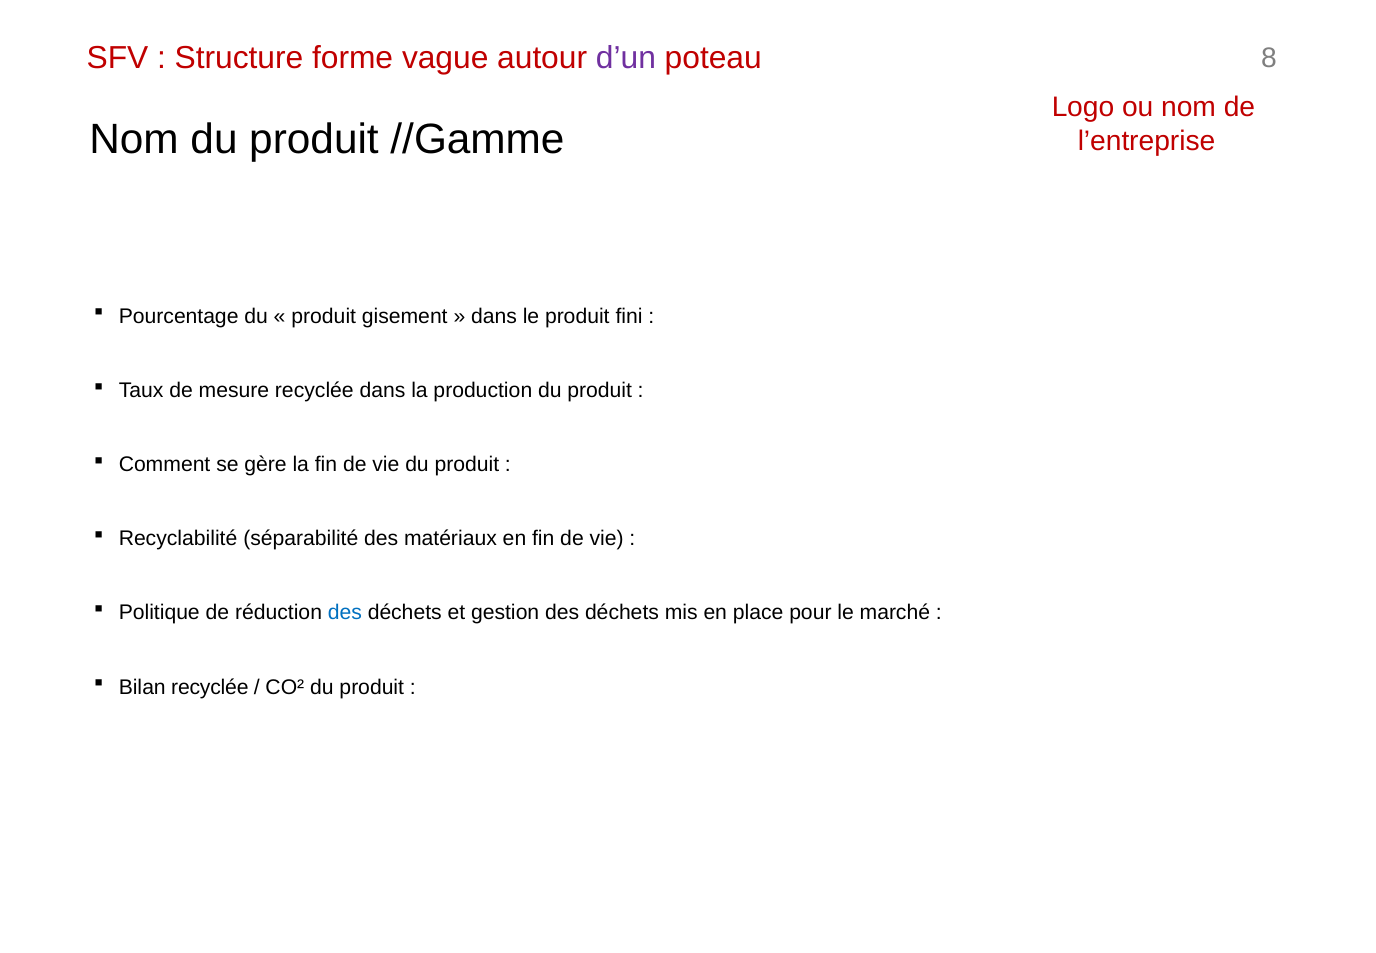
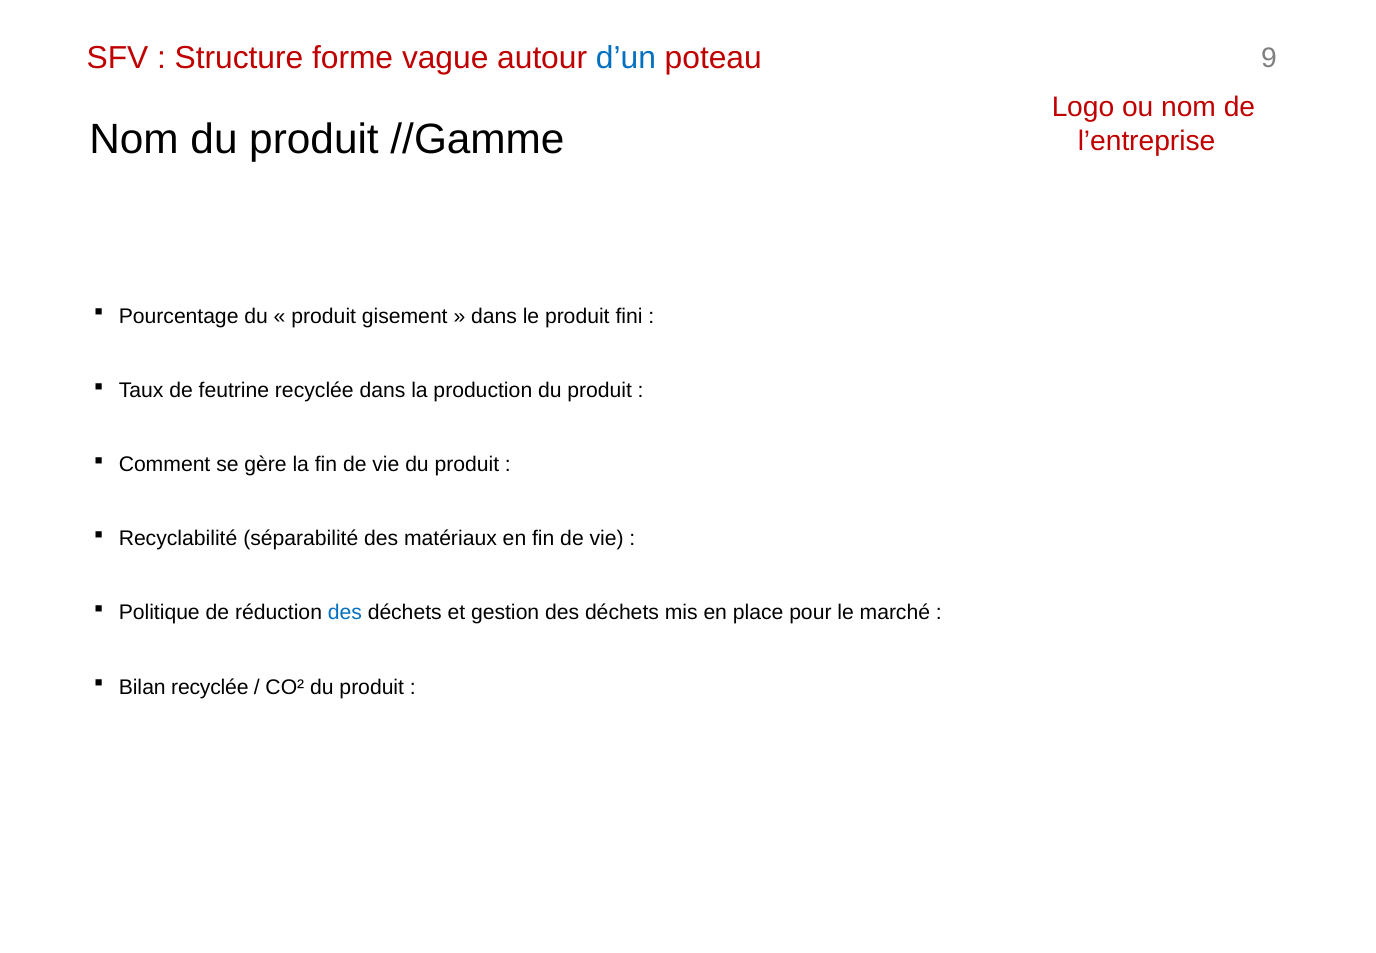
d’un colour: purple -> blue
8: 8 -> 9
mesure: mesure -> feutrine
